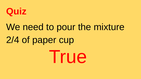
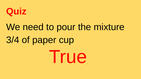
2/4: 2/4 -> 3/4
